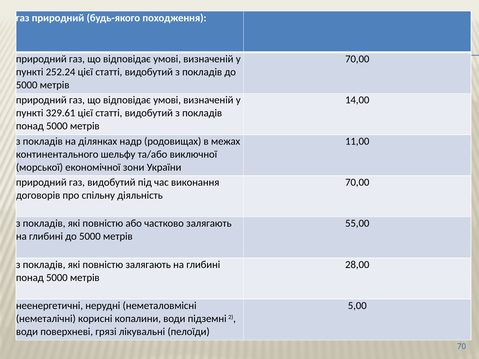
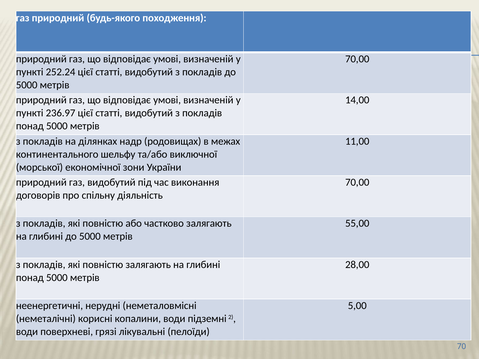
329.61: 329.61 -> 236.97
